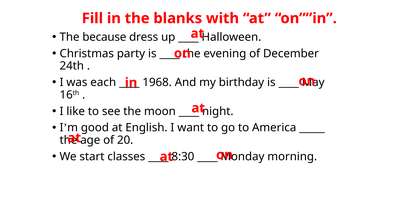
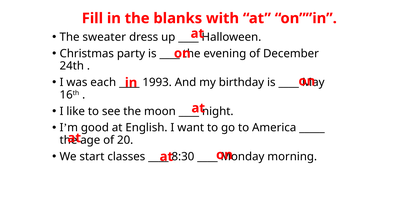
because: because -> sweater
1968: 1968 -> 1993
